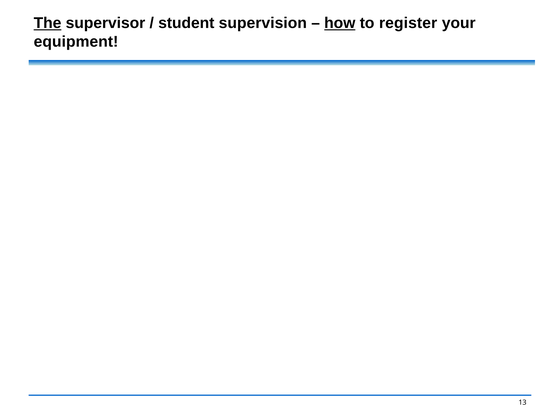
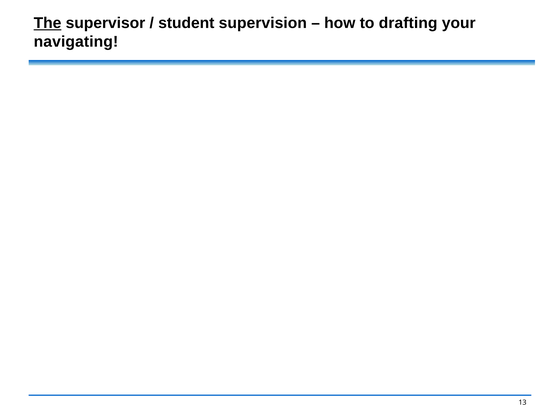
how underline: present -> none
register: register -> drafting
equipment: equipment -> navigating
